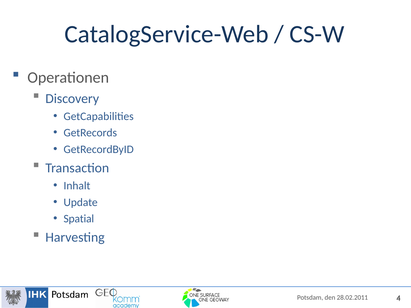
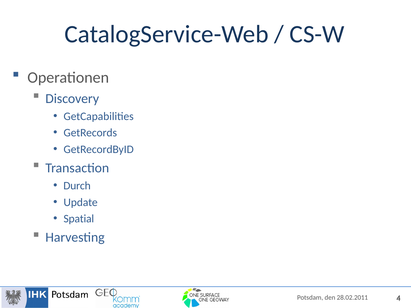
Inhalt: Inhalt -> Durch
